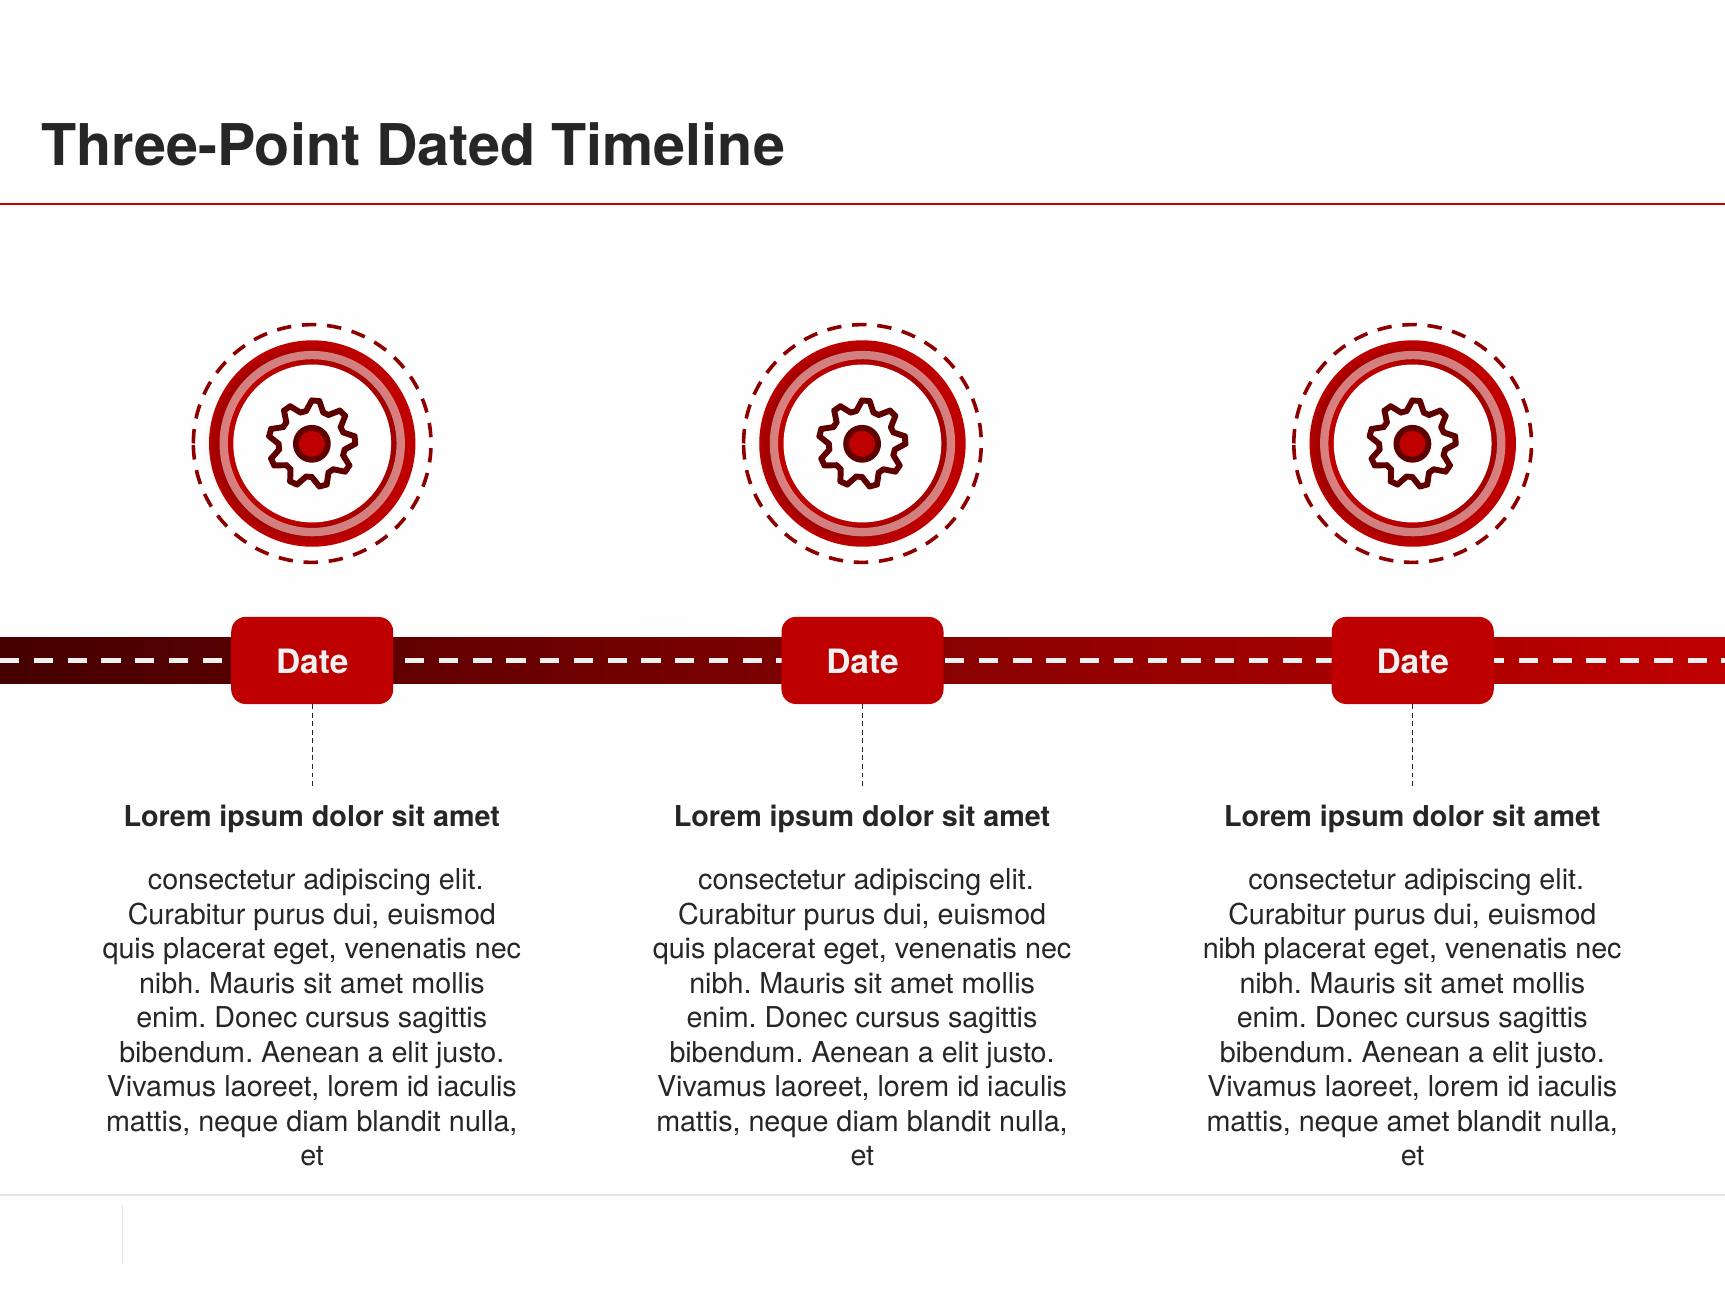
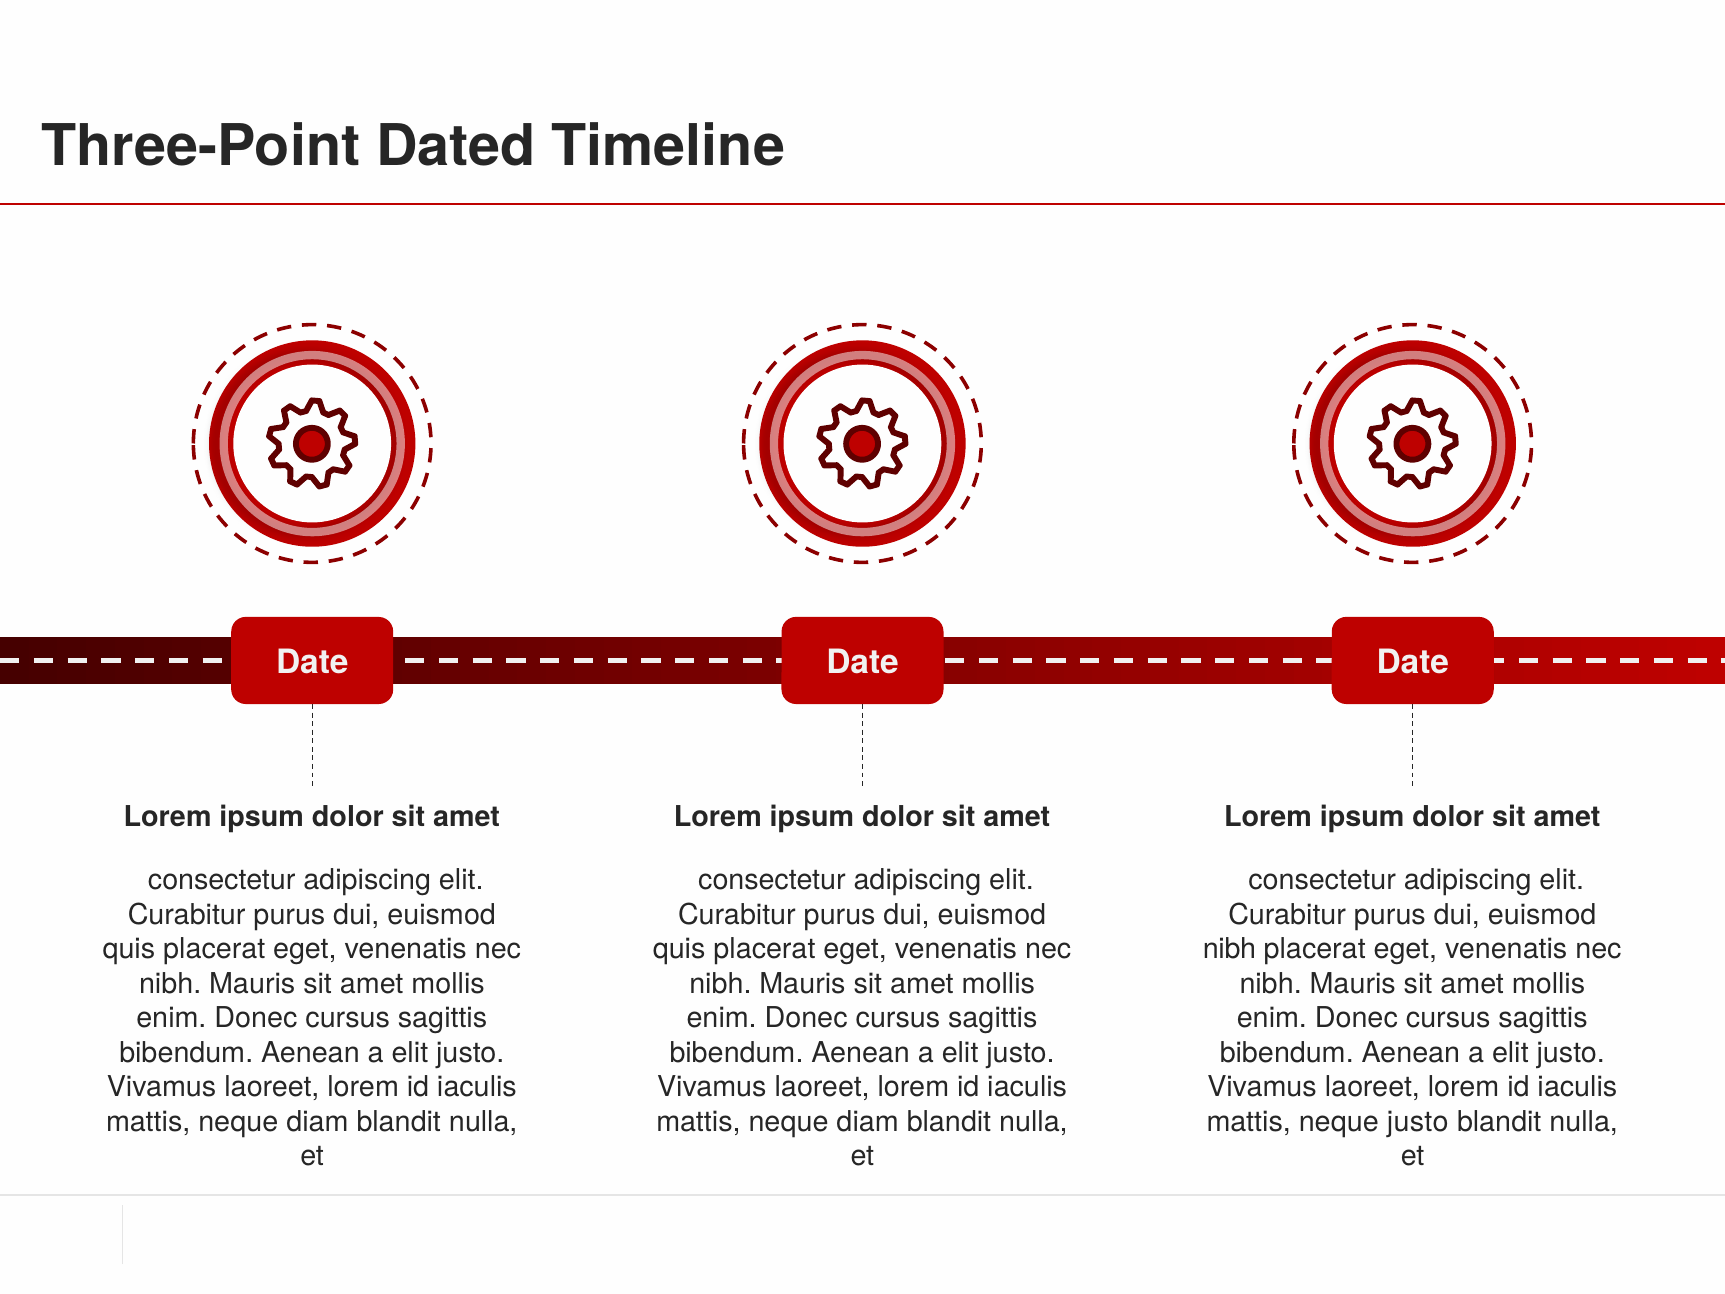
neque amet: amet -> justo
